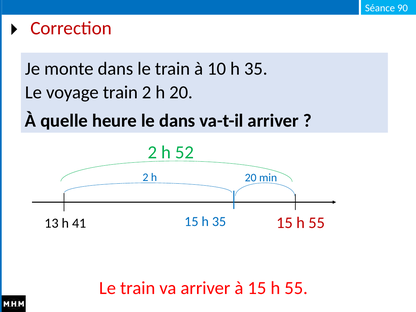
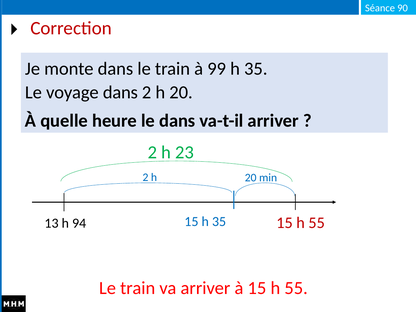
10: 10 -> 99
voyage train: train -> dans
52: 52 -> 23
41: 41 -> 94
